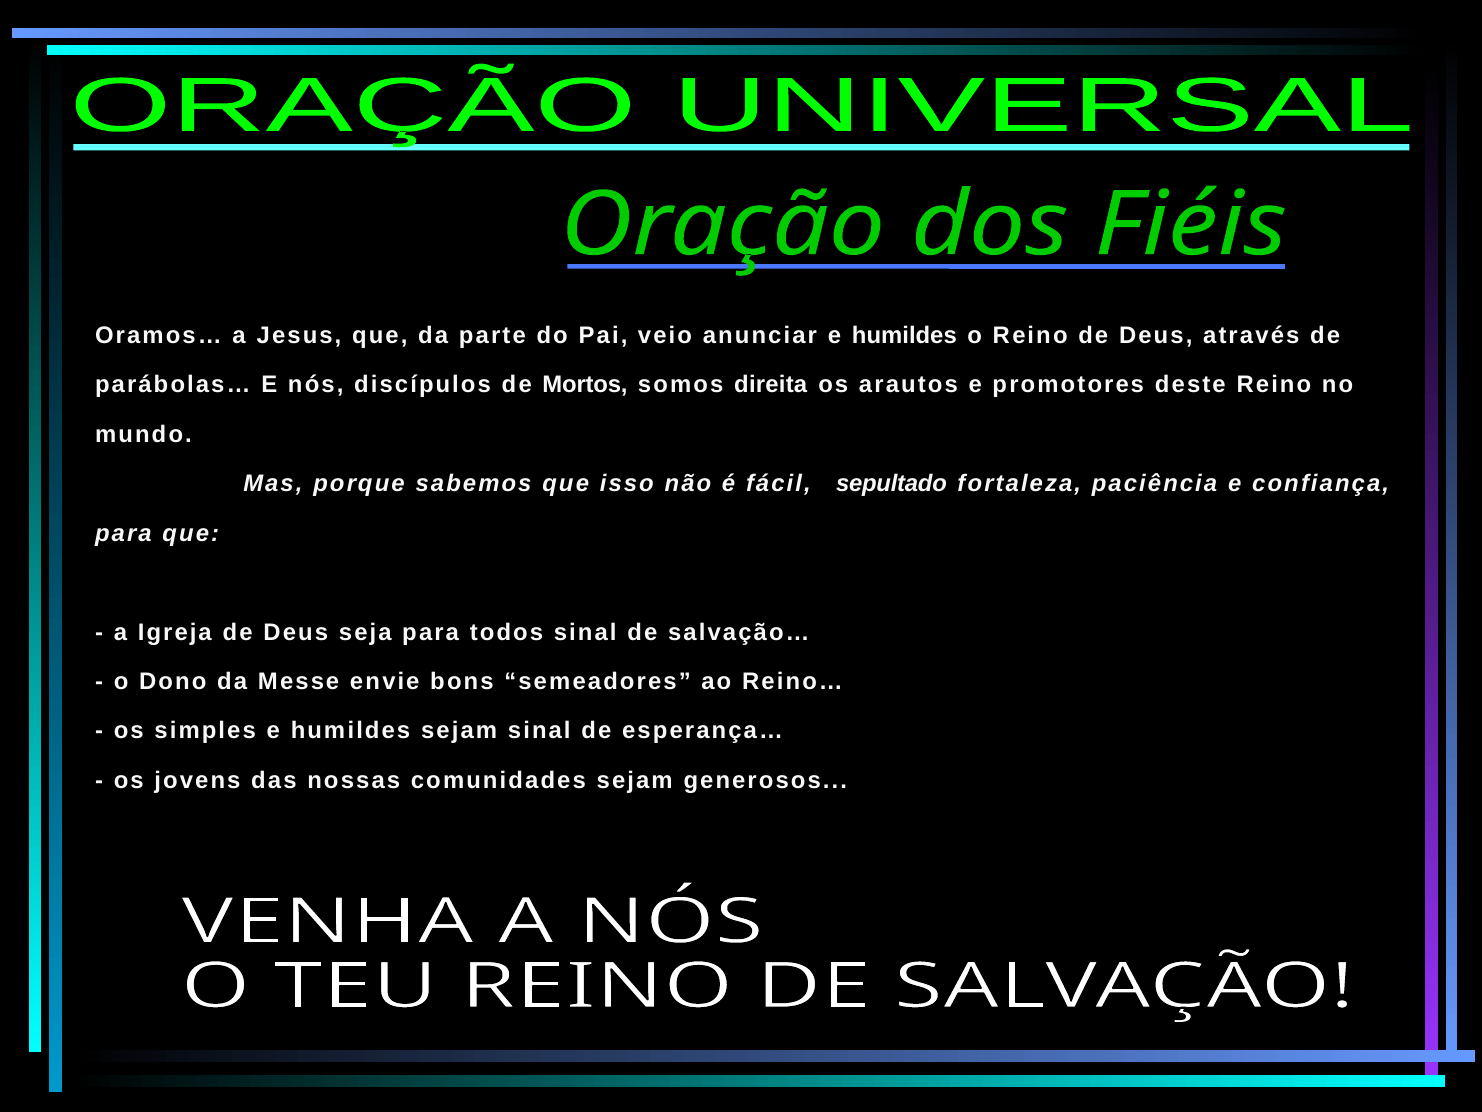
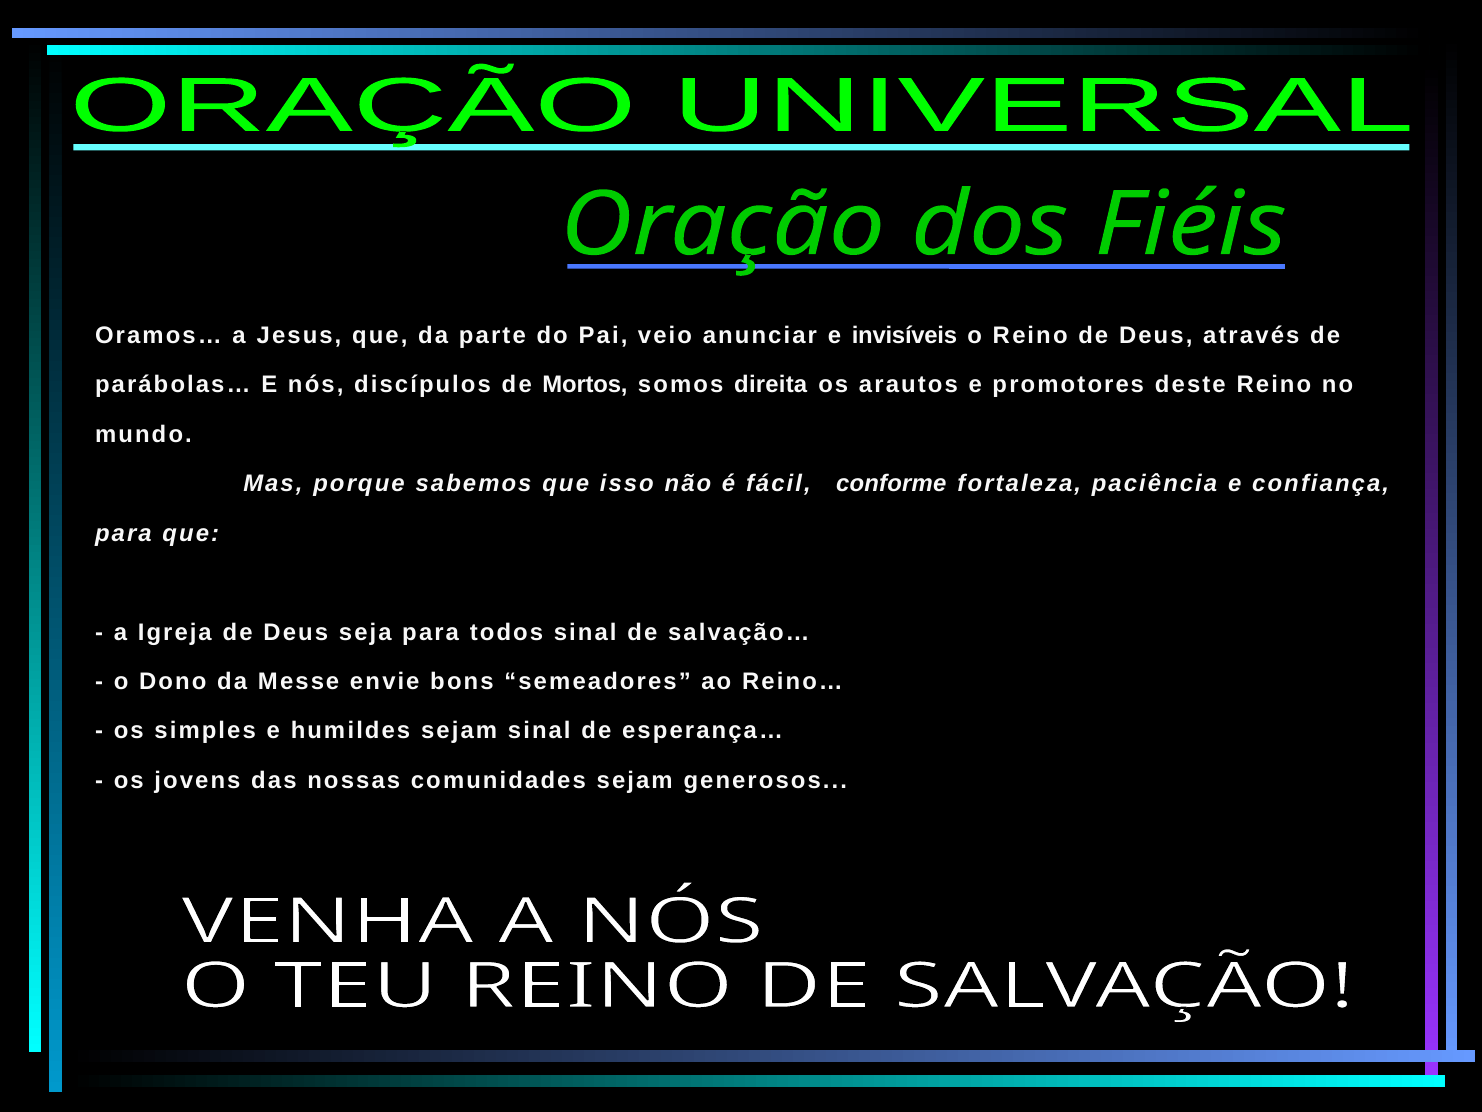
anunciar e humildes: humildes -> invisíveis
sepultado: sepultado -> conforme
